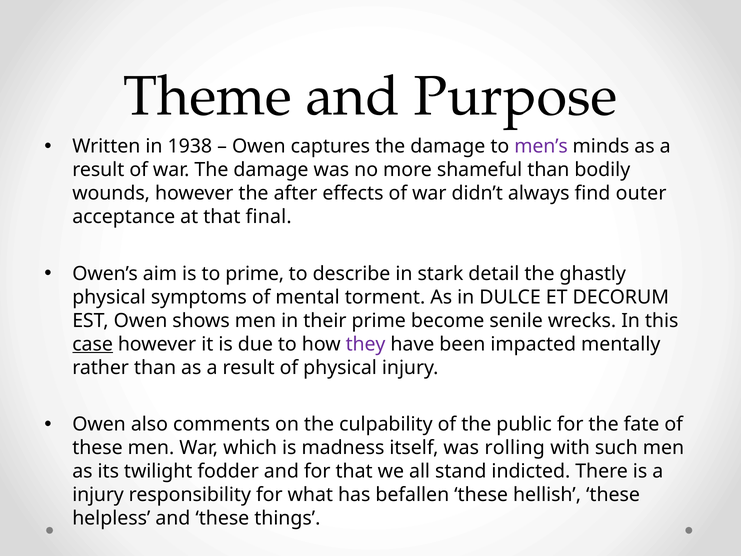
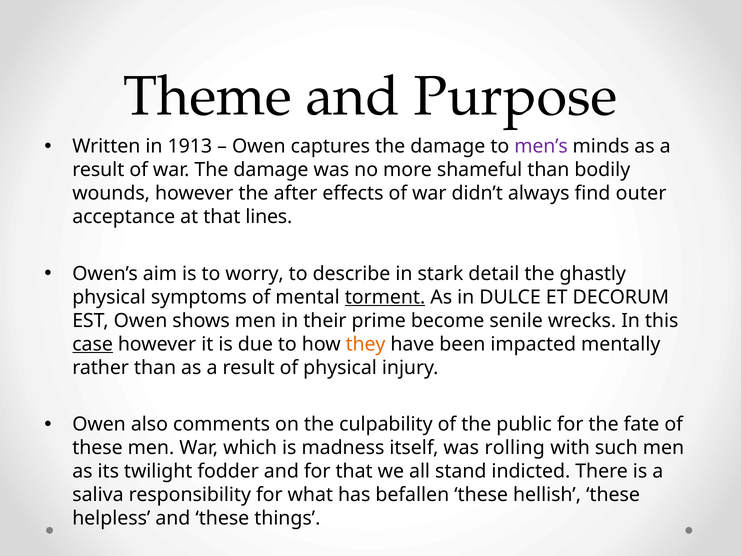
1938: 1938 -> 1913
final: final -> lines
to prime: prime -> worry
torment underline: none -> present
they colour: purple -> orange
injury at (98, 495): injury -> saliva
